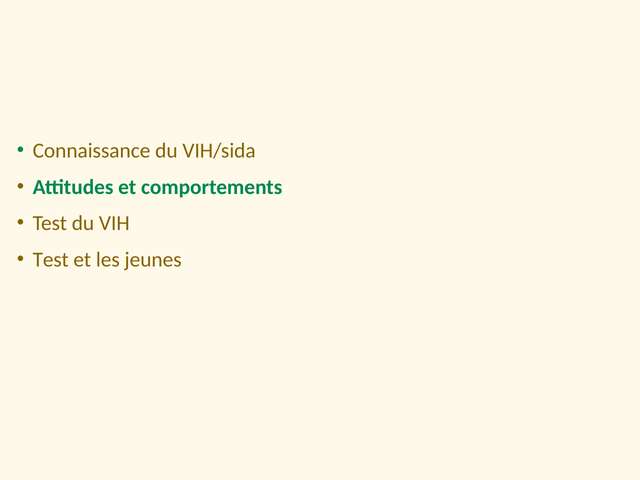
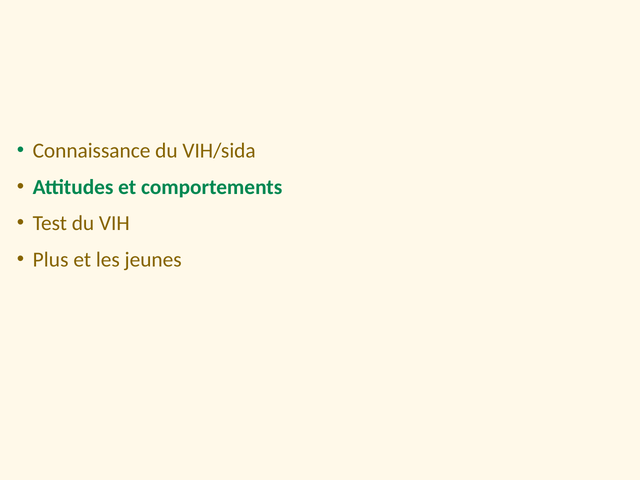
Test at (51, 260): Test -> Plus
